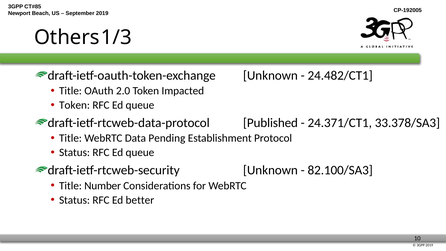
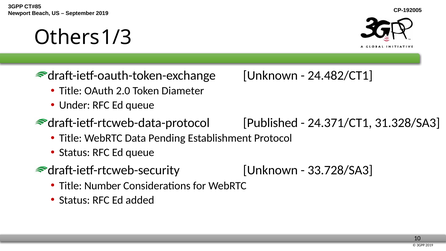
Impacted: Impacted -> Diameter
Token at (75, 105): Token -> Under
33.378/SA3: 33.378/SA3 -> 31.328/SA3
82.100/SA3: 82.100/SA3 -> 33.728/SA3
better: better -> added
